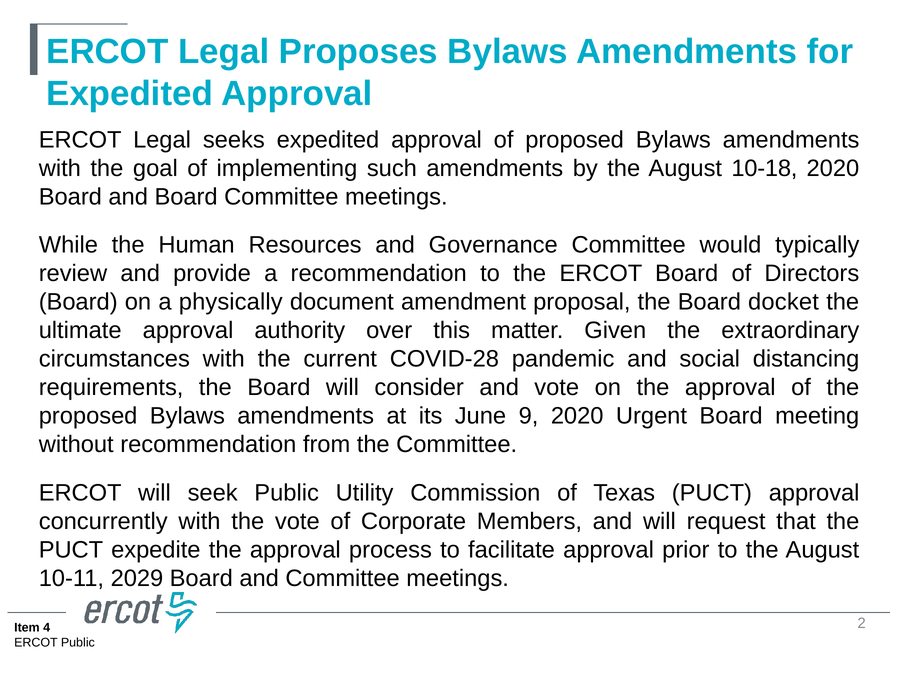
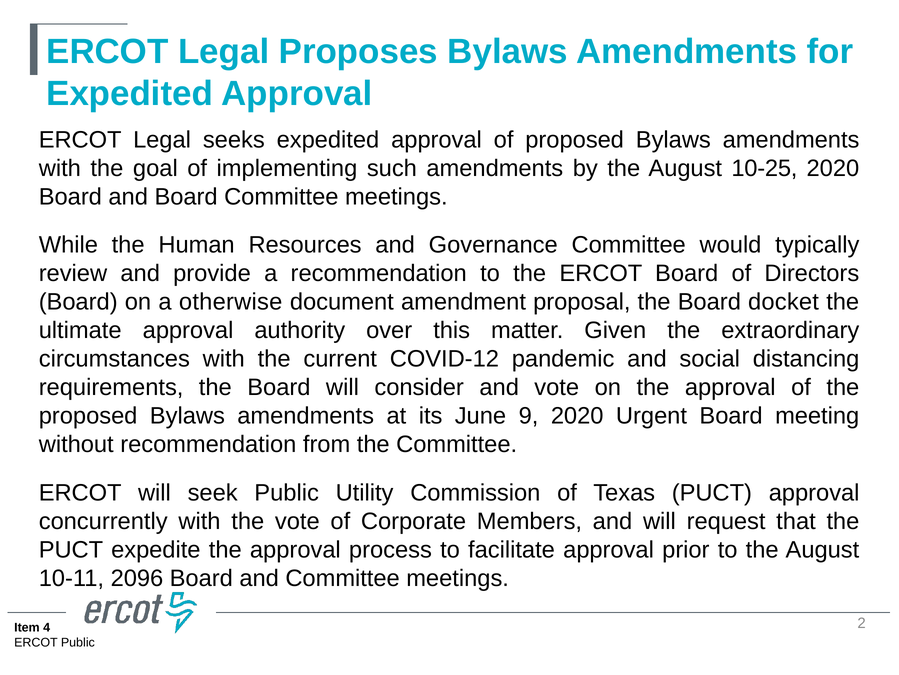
10-18: 10-18 -> 10-25
physically: physically -> otherwise
COVID-28: COVID-28 -> COVID-12
2029: 2029 -> 2096
